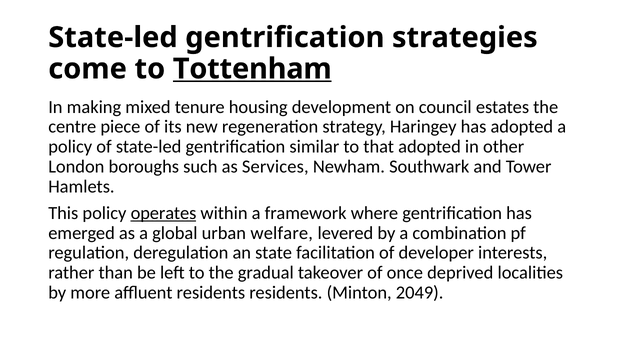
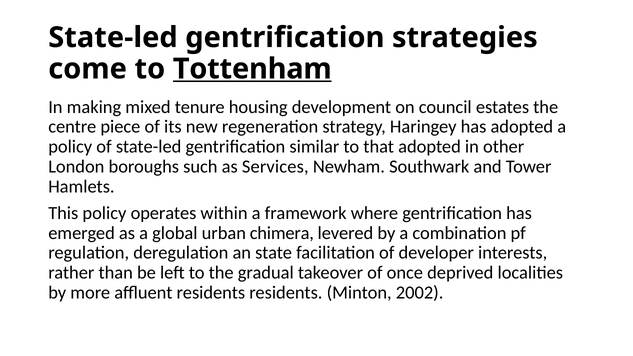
operates underline: present -> none
welfare: welfare -> chimera
2049: 2049 -> 2002
